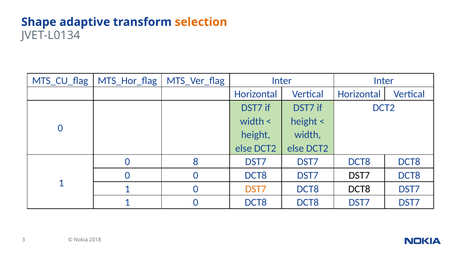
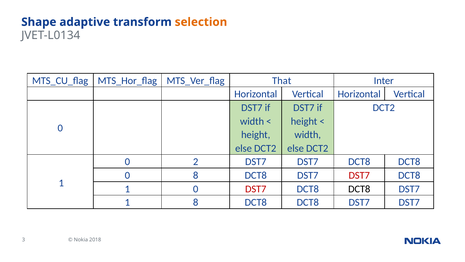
Inter at (282, 80): Inter -> That
8: 8 -> 2
0 0: 0 -> 8
DST7 at (359, 175) colour: black -> red
DST7 at (256, 189) colour: orange -> red
0 at (196, 202): 0 -> 8
